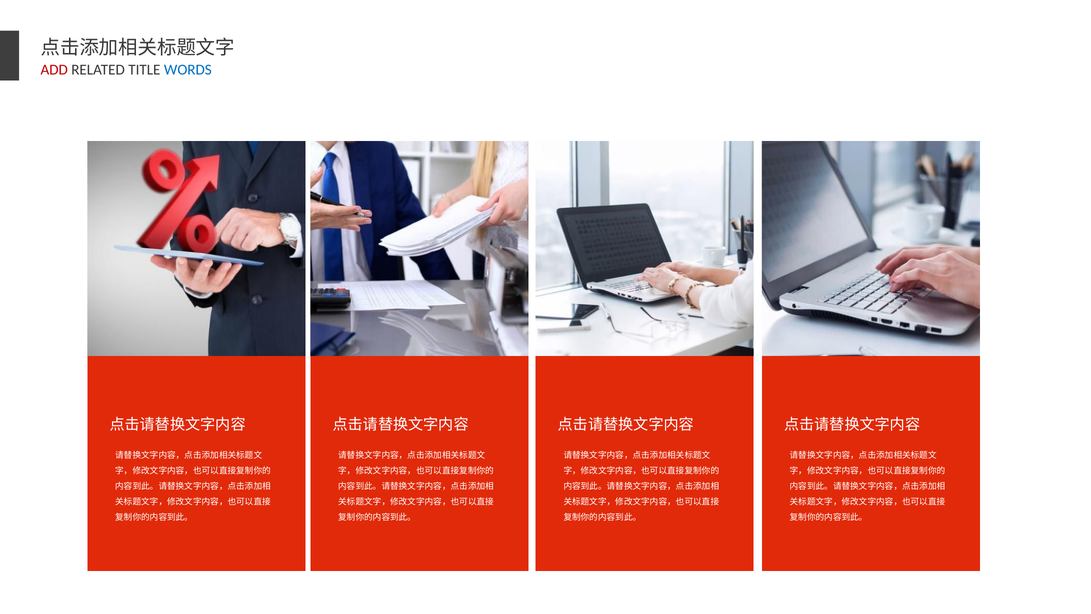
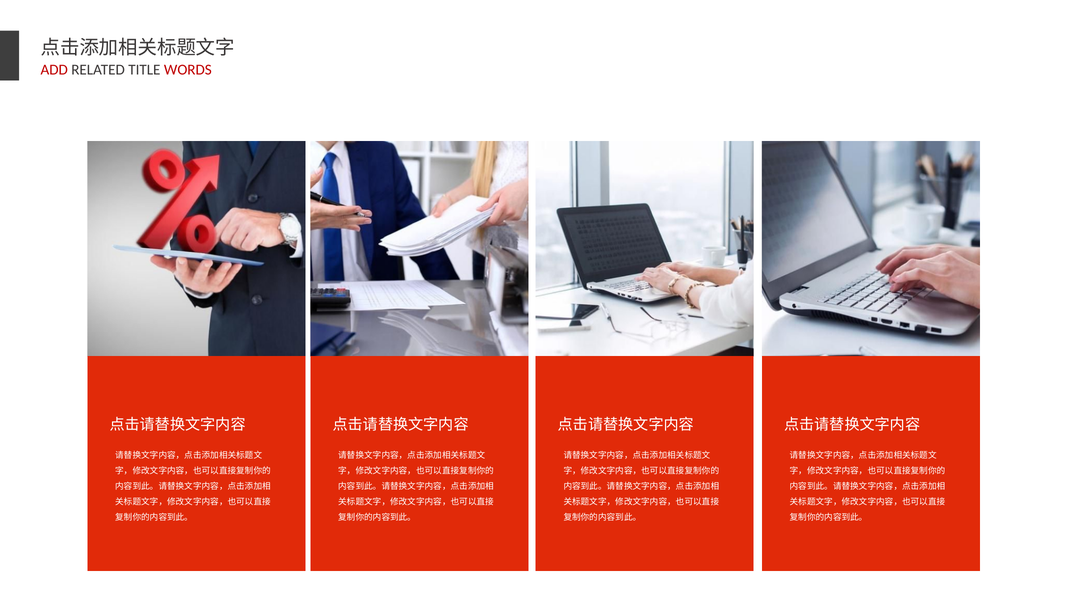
WORDS colour: blue -> red
